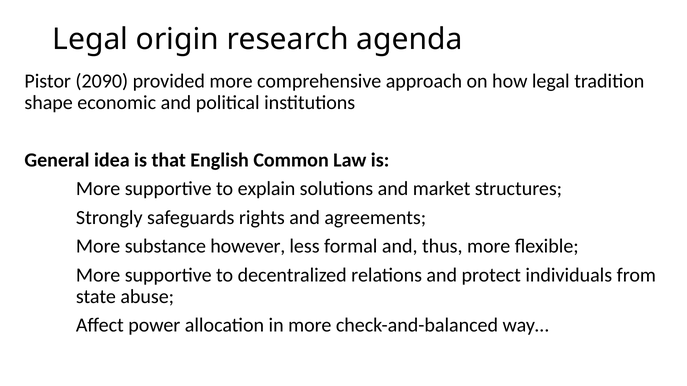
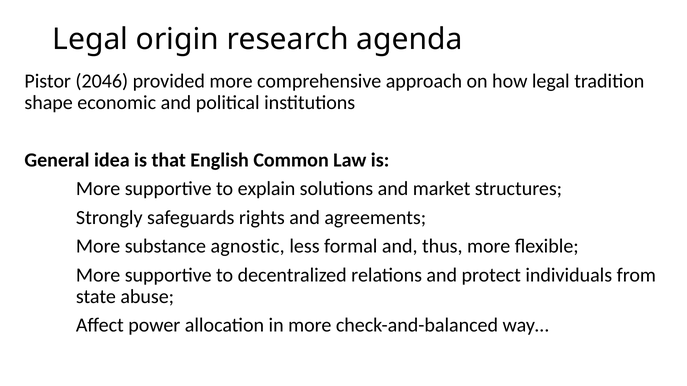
2090: 2090 -> 2046
however: however -> agnostic
